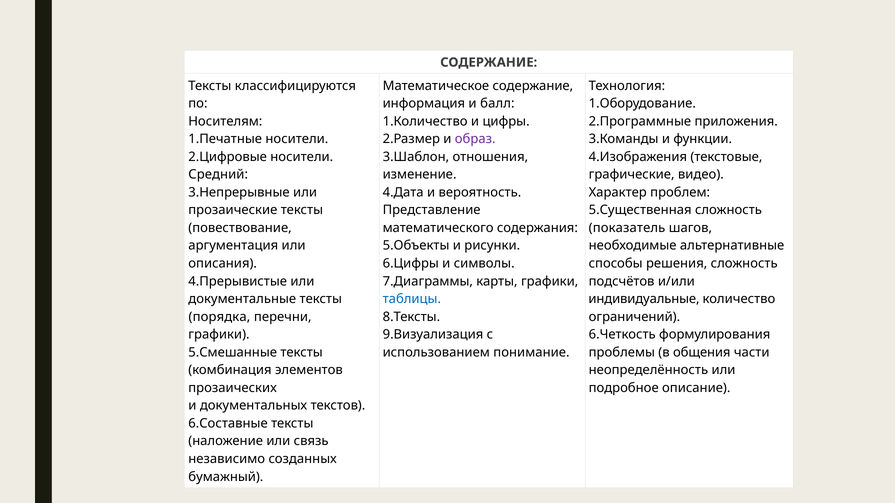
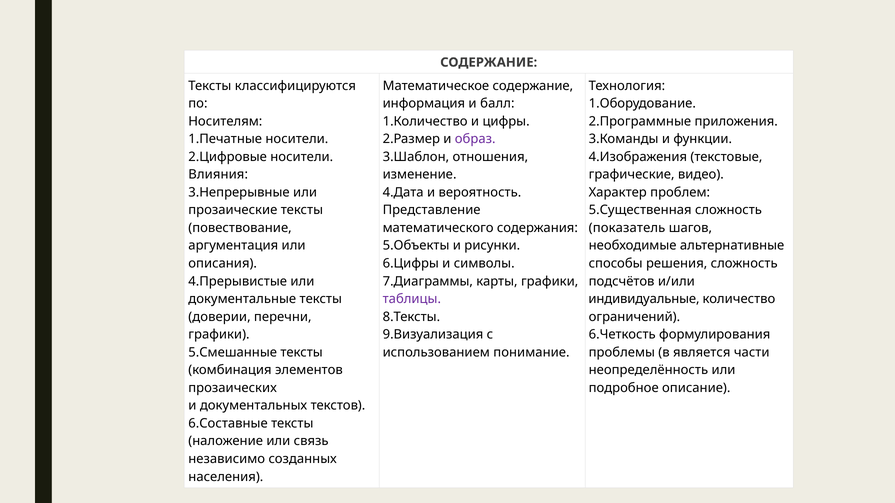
Средний: Средний -> Влияния
таблицы colour: blue -> purple
порядка: порядка -> доверии
общения: общения -> является
бумажный: бумажный -> населения
